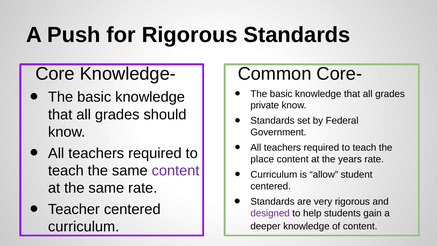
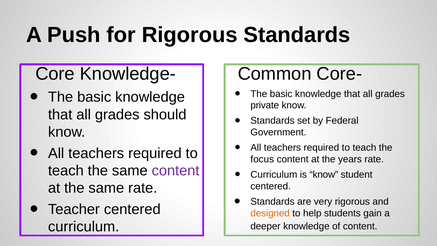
place: place -> focus
is allow: allow -> know
designed colour: purple -> orange
